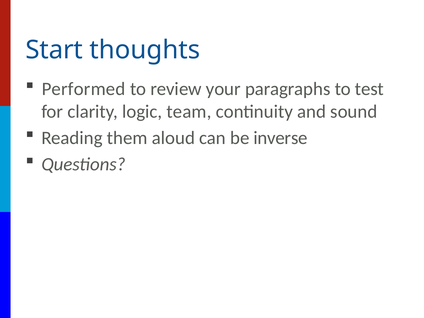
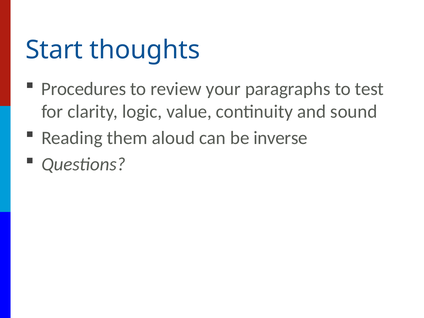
Performed: Performed -> Procedures
team: team -> value
